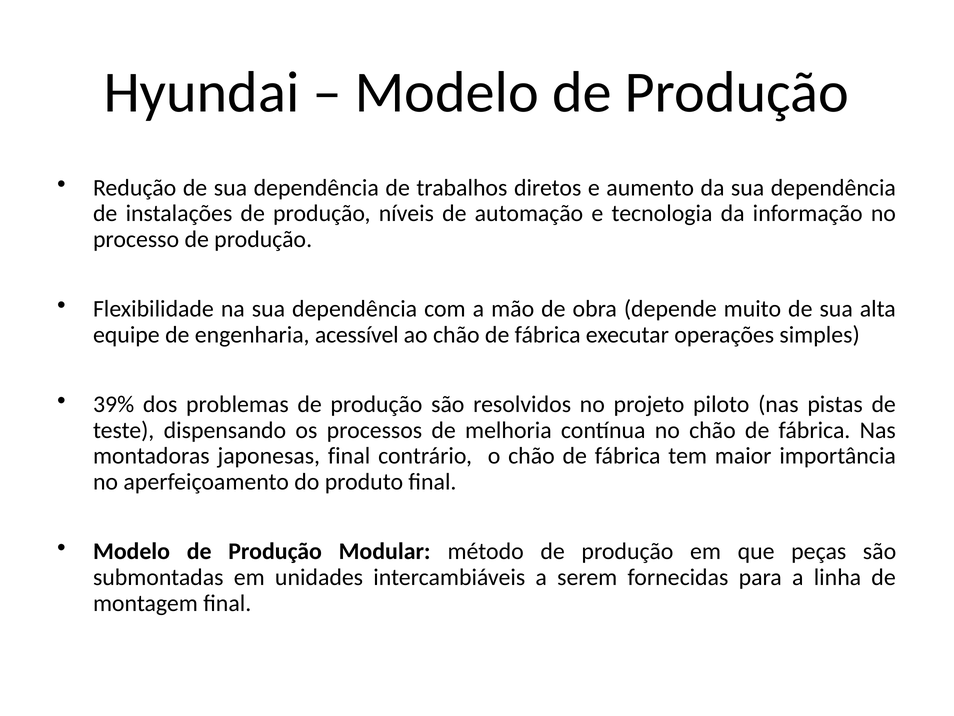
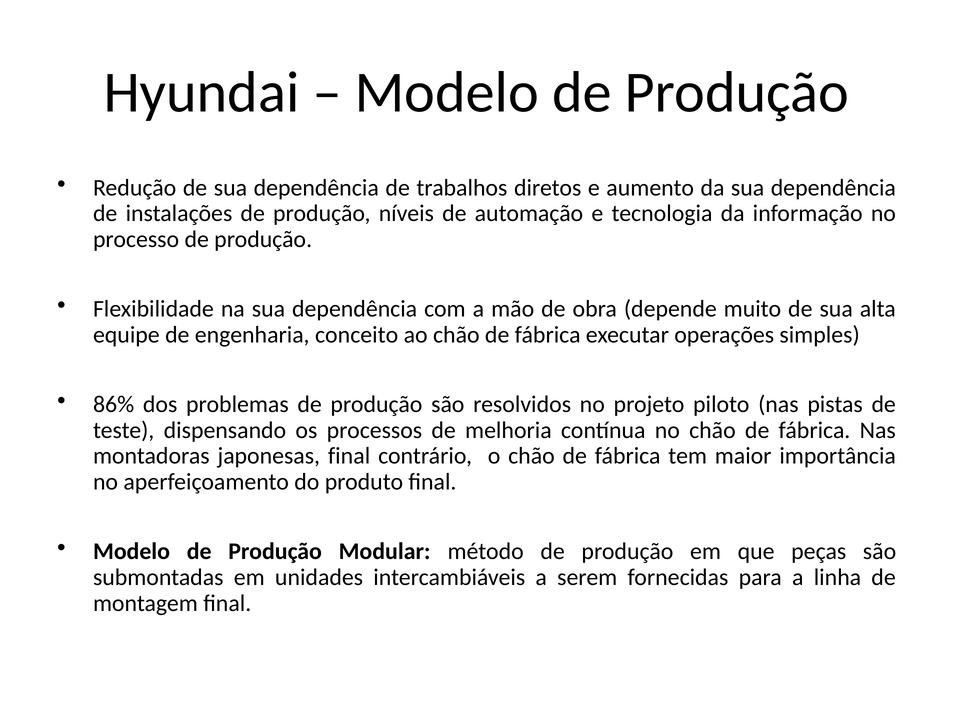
acessível: acessível -> conceito
39%: 39% -> 86%
